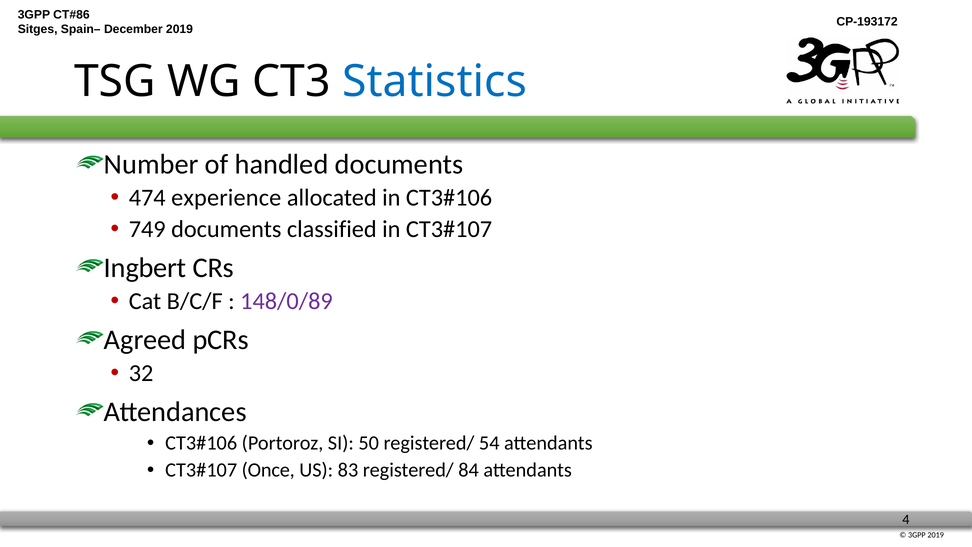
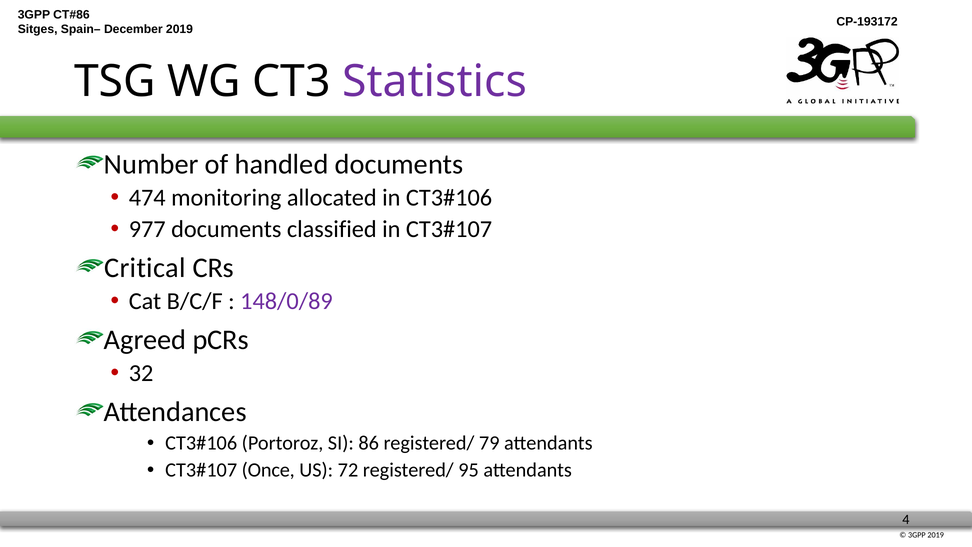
Statistics colour: blue -> purple
experience: experience -> monitoring
749: 749 -> 977
Ingbert: Ingbert -> Critical
50: 50 -> 86
54: 54 -> 79
83: 83 -> 72
84: 84 -> 95
